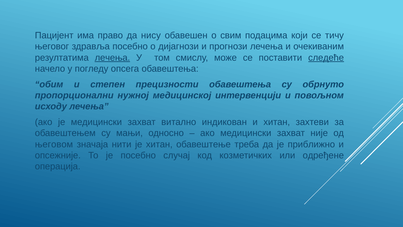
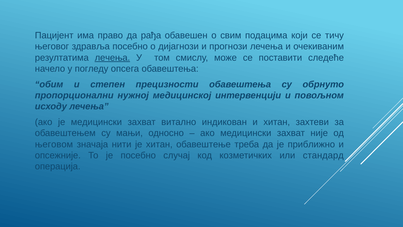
нису: нису -> рађа
следеће underline: present -> none
одређене: одређене -> стандард
